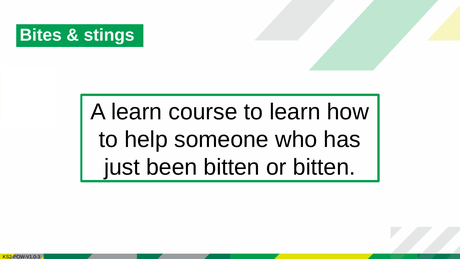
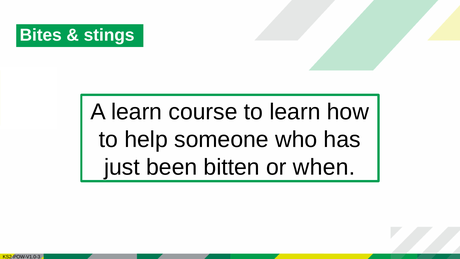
or bitten: bitten -> when
